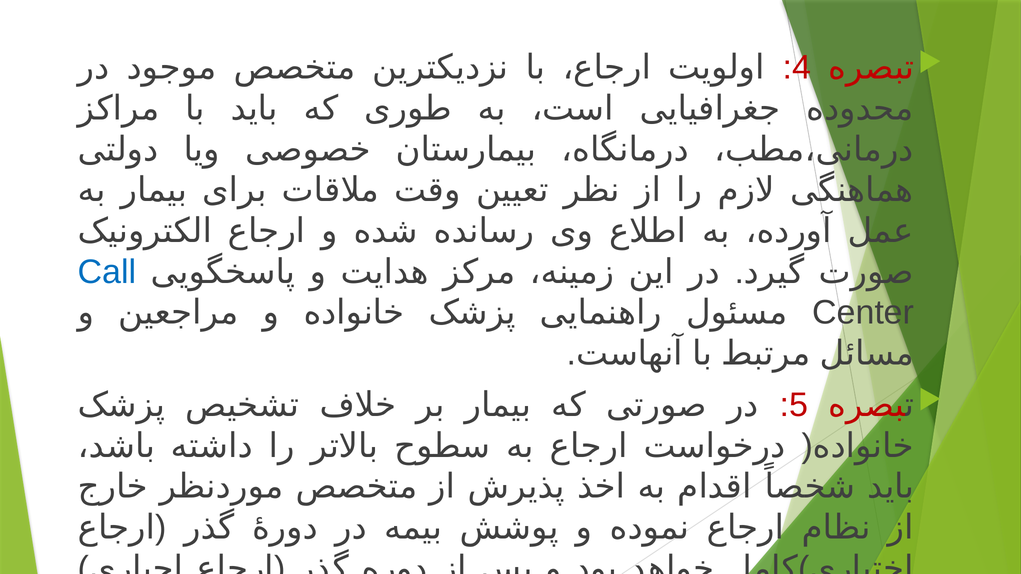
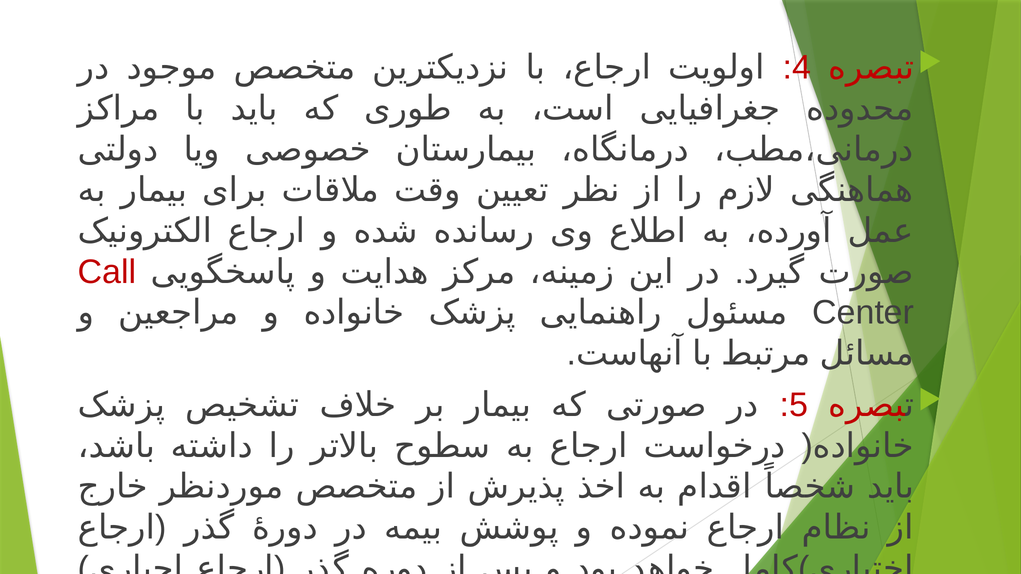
Call colour: blue -> red
